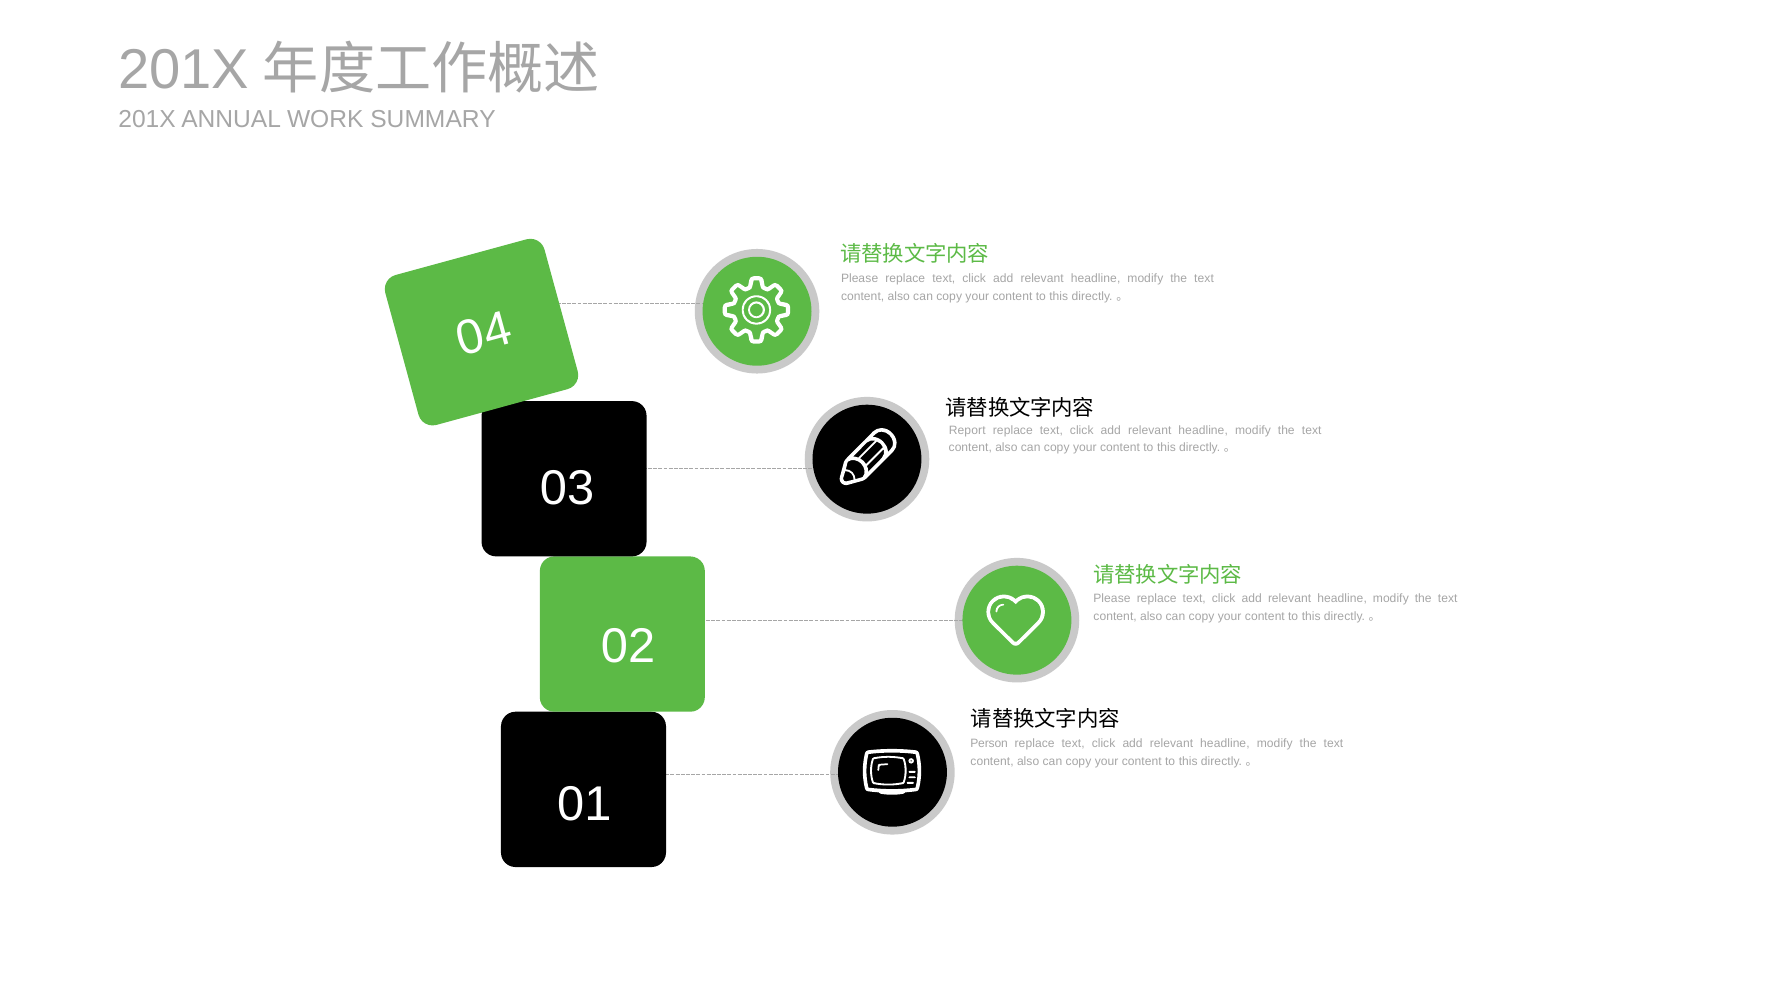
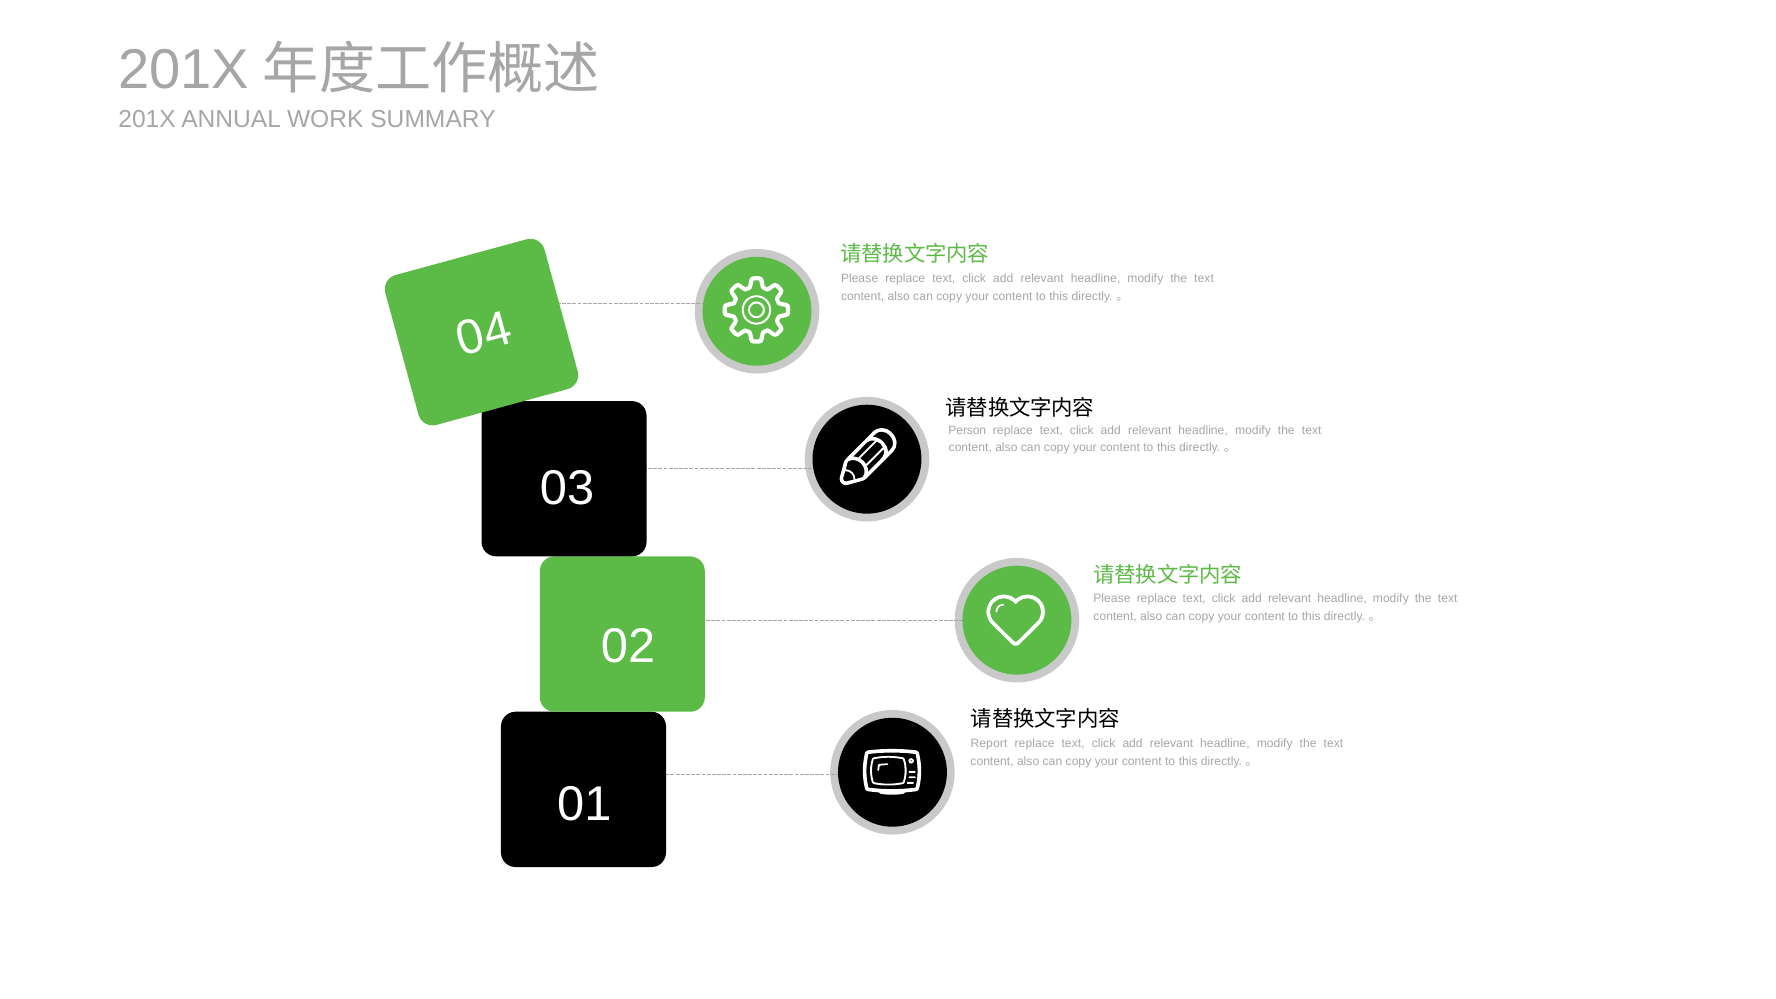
Report: Report -> Person
Person: Person -> Report
